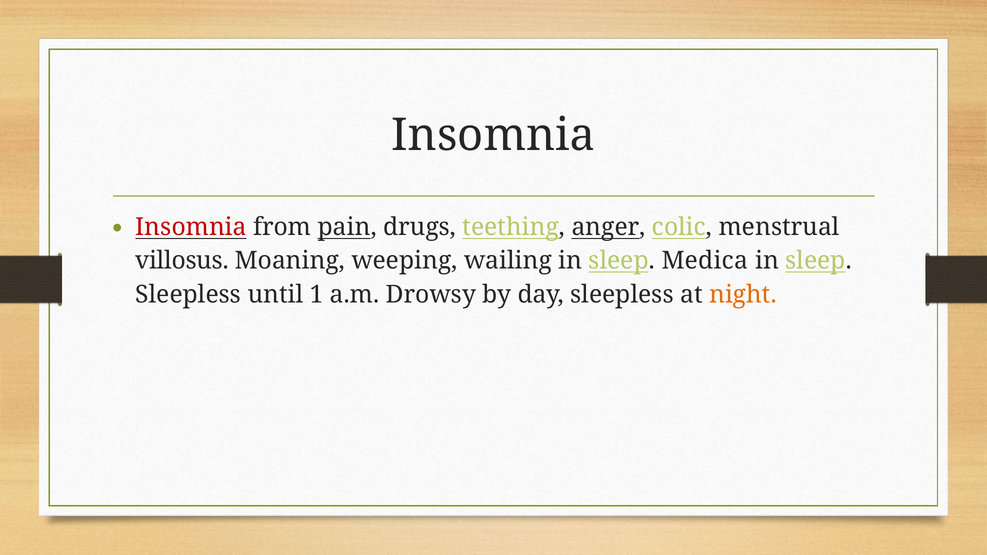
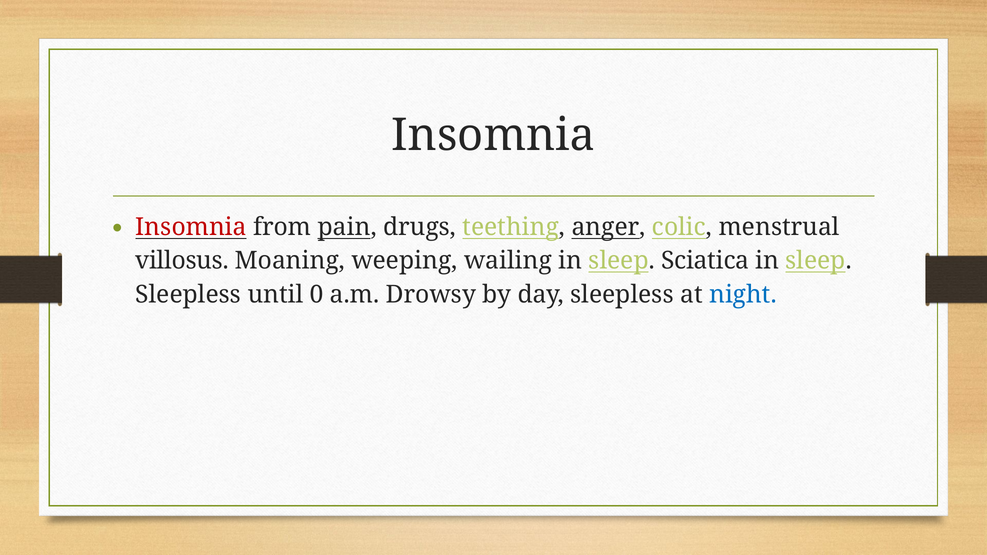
Medica: Medica -> Sciatica
1: 1 -> 0
night colour: orange -> blue
